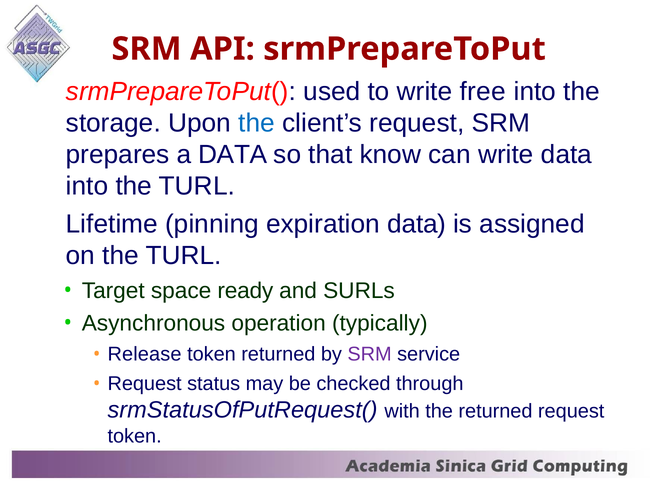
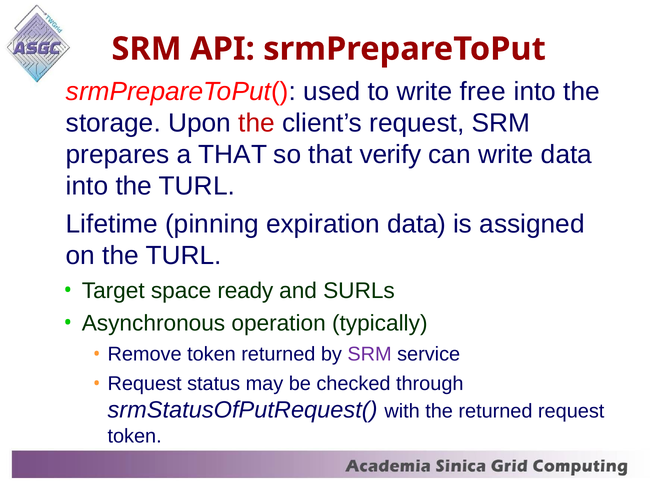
the at (257, 123) colour: blue -> red
a DATA: DATA -> THAT
know: know -> verify
Release: Release -> Remove
